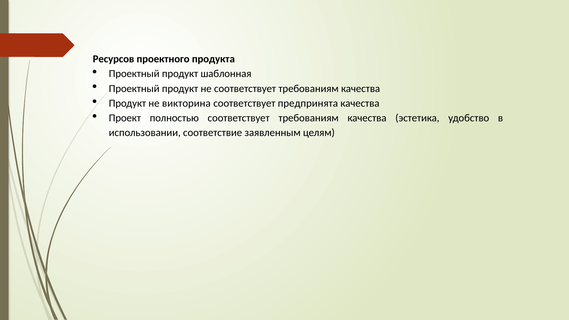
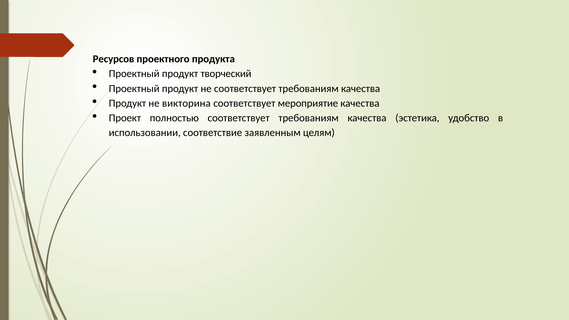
шаблонная: шаблонная -> творческий
предпринята: предпринята -> мероприятие
